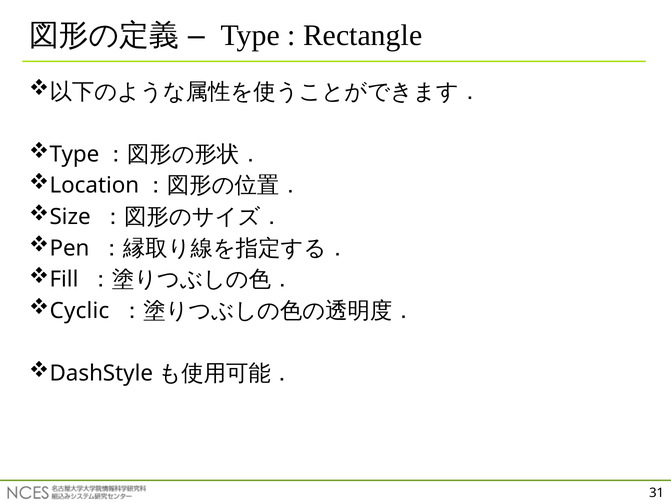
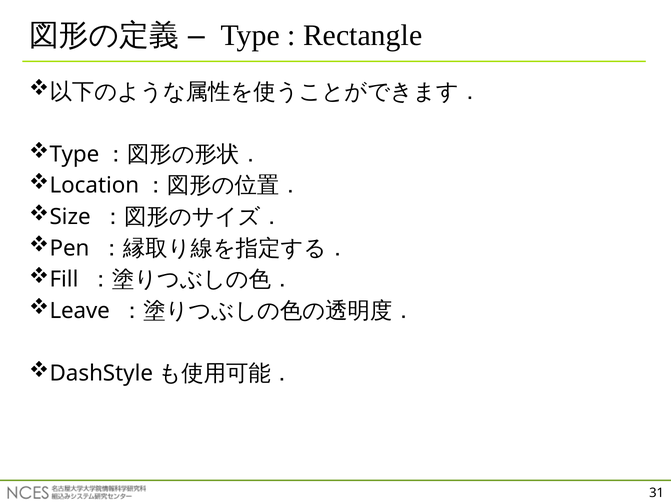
Cyclic: Cyclic -> Leave
